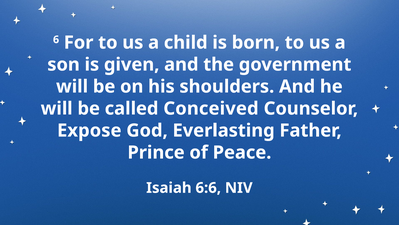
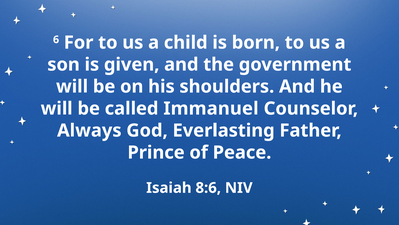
Conceived: Conceived -> Immanuel
Expose: Expose -> Always
6:6: 6:6 -> 8:6
